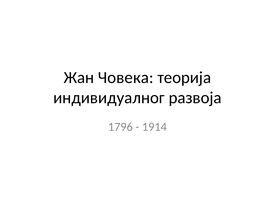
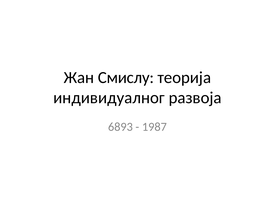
Човека: Човека -> Смислу
1796: 1796 -> 6893
1914: 1914 -> 1987
